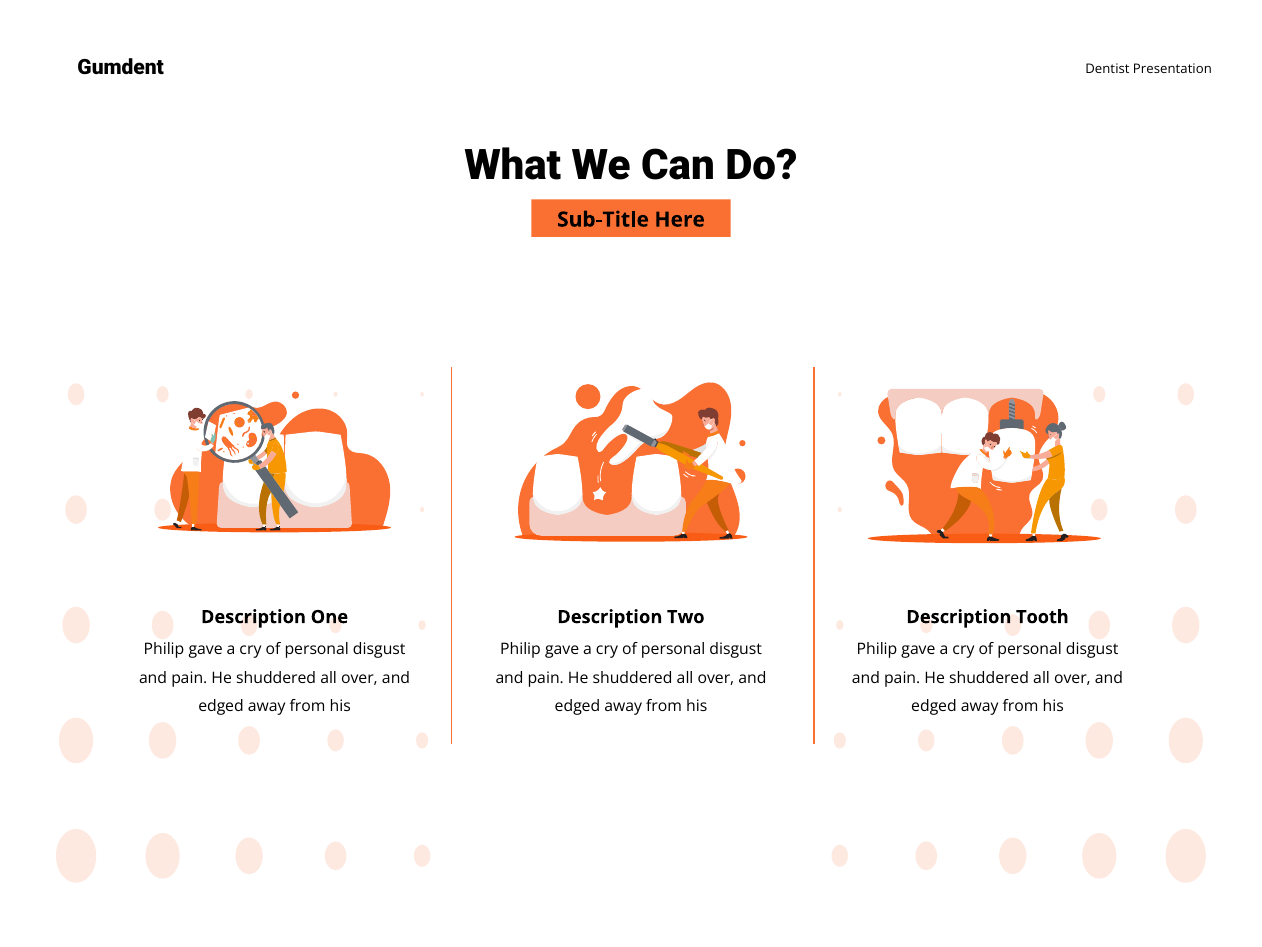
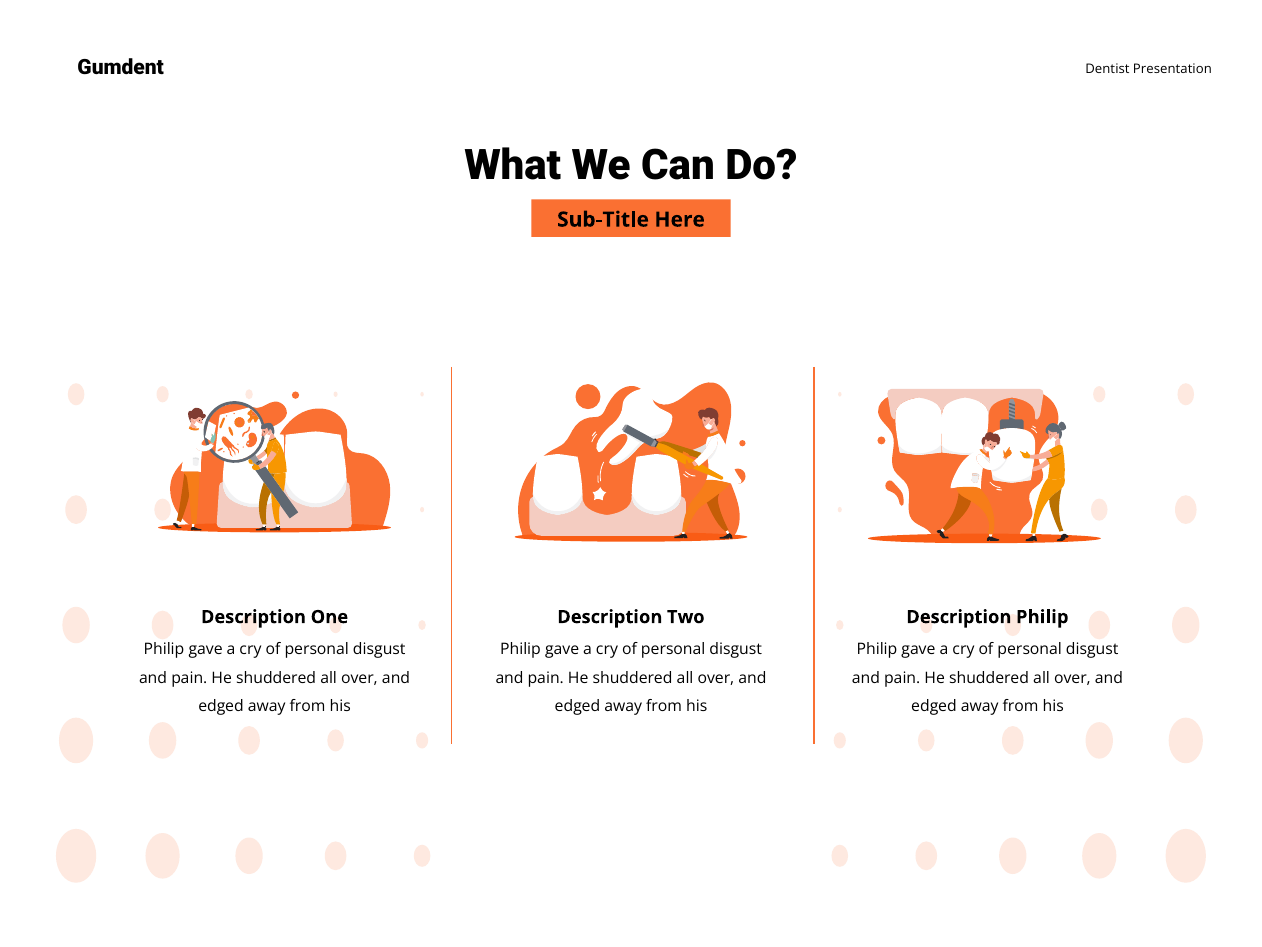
Description Tooth: Tooth -> Philip
